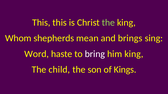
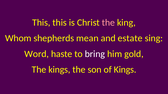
the at (108, 23) colour: light green -> pink
brings: brings -> estate
him king: king -> gold
The child: child -> kings
